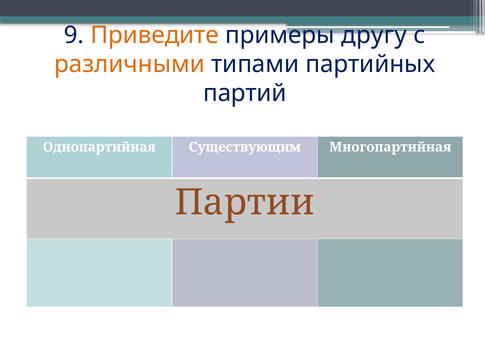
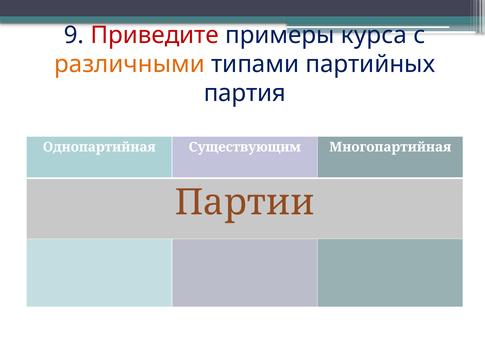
Приведите colour: orange -> red
другу: другу -> курса
партий: партий -> партия
